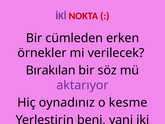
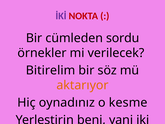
erken: erken -> sordu
Bırakılan: Bırakılan -> Bitirelim
aktarıyor colour: purple -> orange
